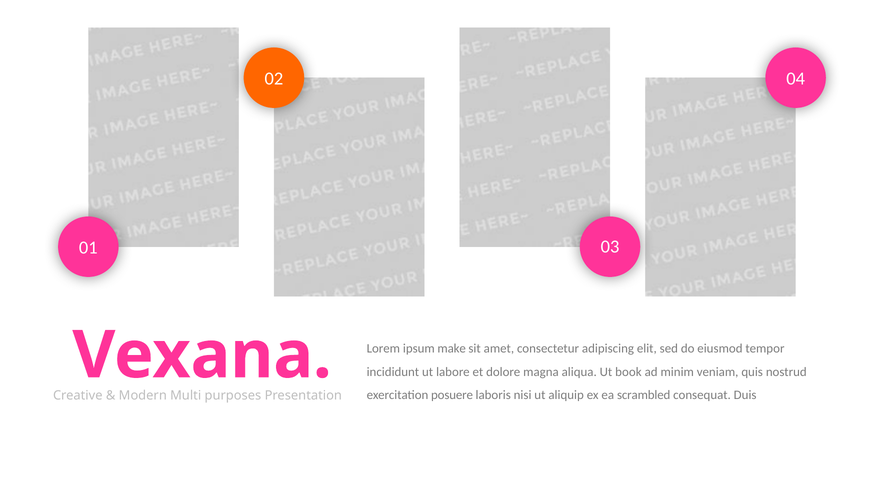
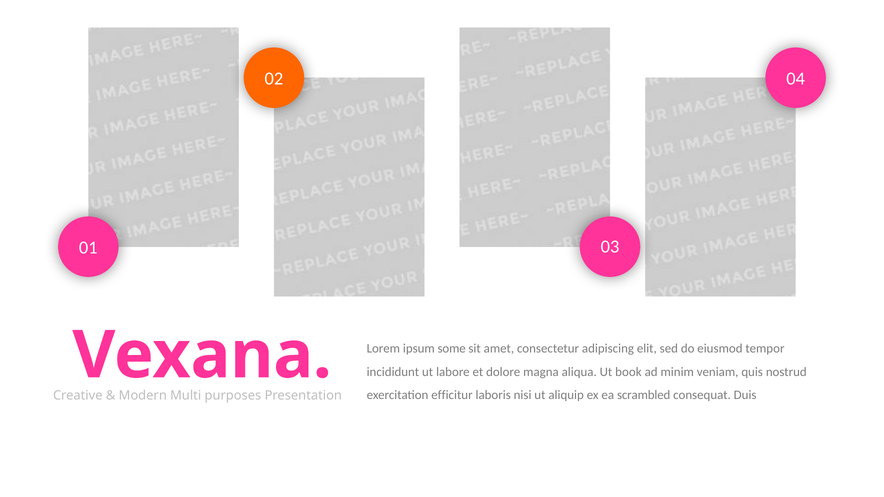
make: make -> some
posuere: posuere -> efficitur
